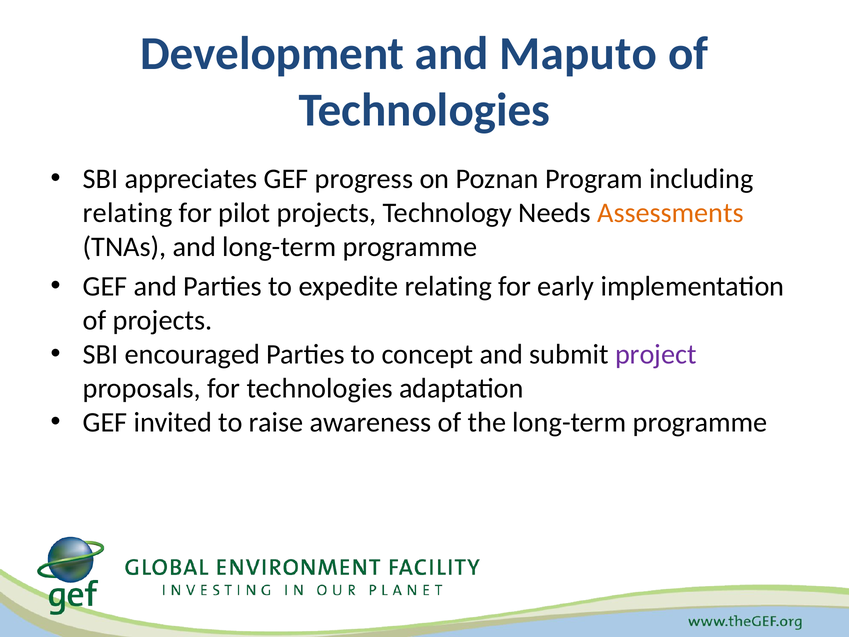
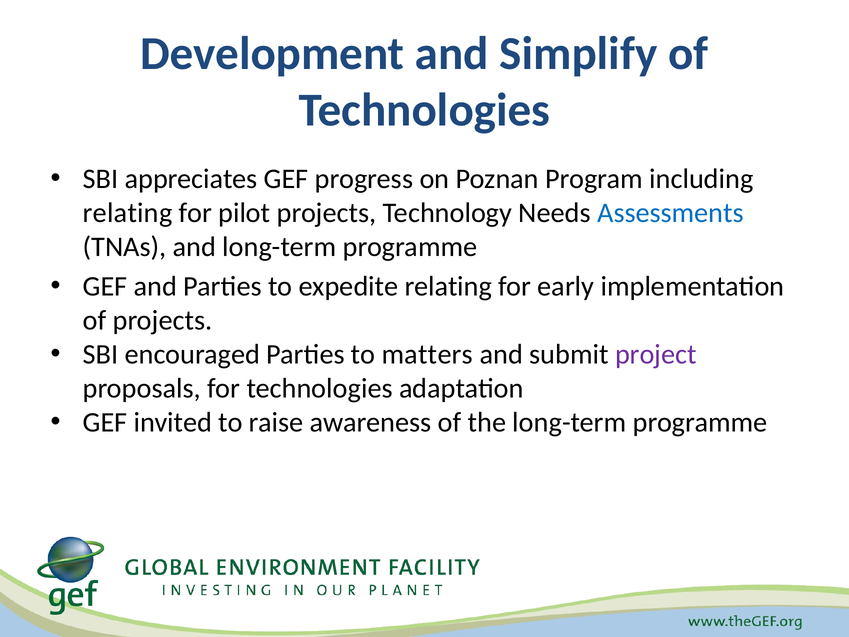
Maputo: Maputo -> Simplify
Assessments colour: orange -> blue
concept: concept -> matters
